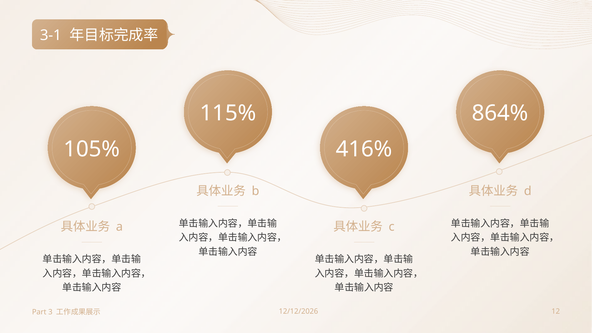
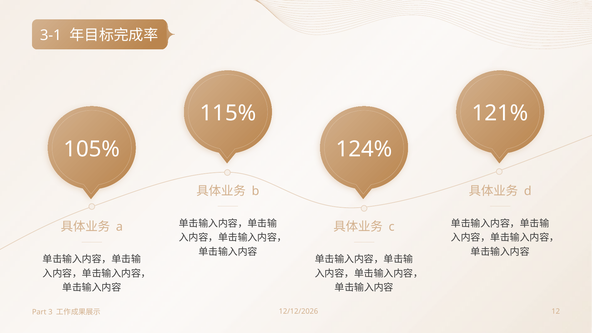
864%: 864% -> 121%
416%: 416% -> 124%
